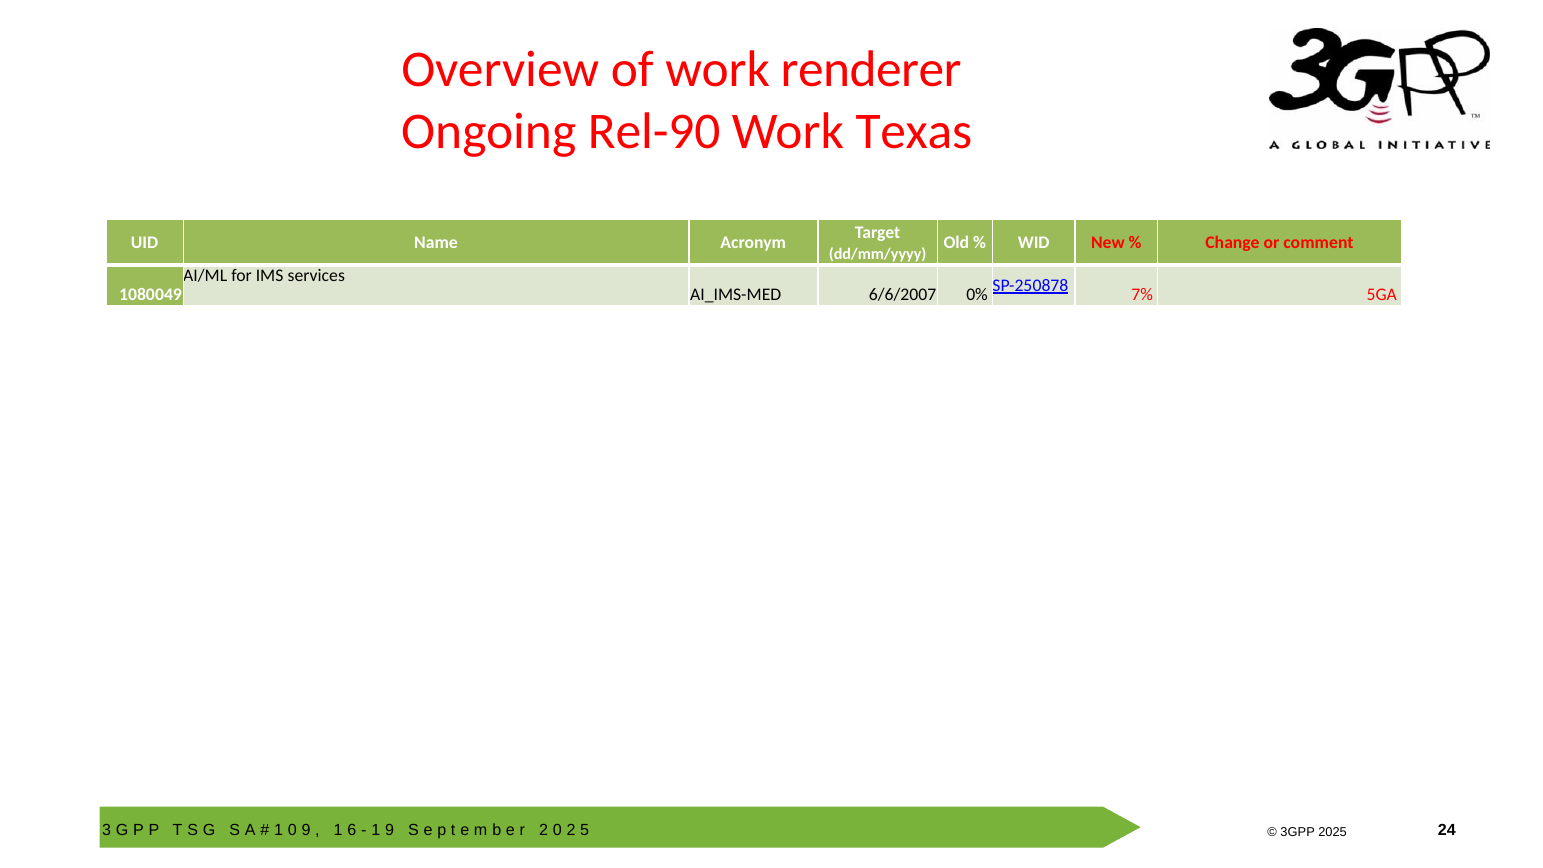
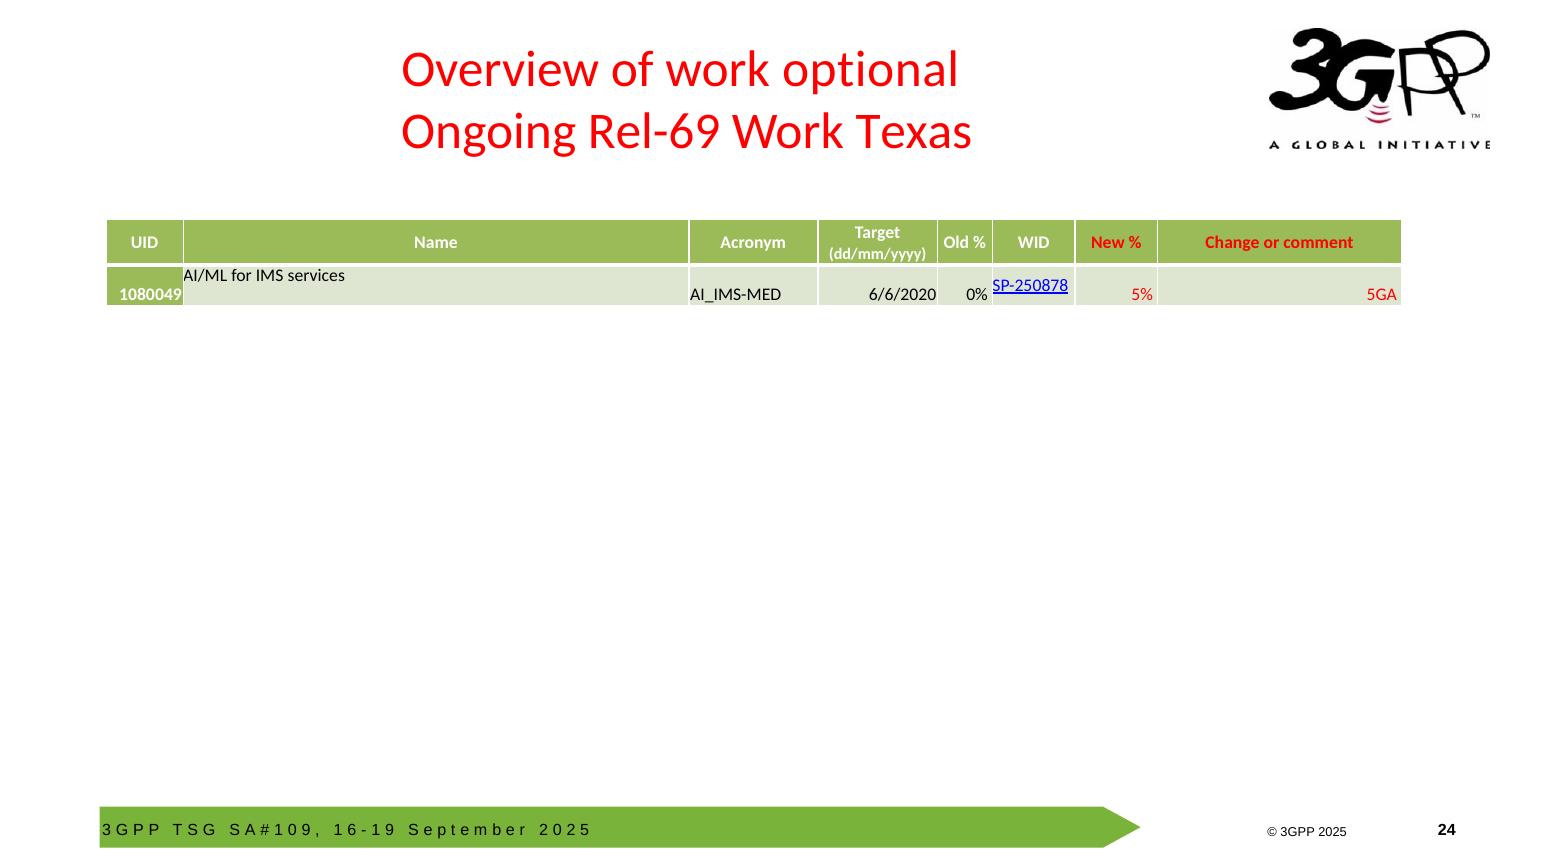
renderer: renderer -> optional
Rel-90: Rel-90 -> Rel-69
6/6/2007: 6/6/2007 -> 6/6/2020
7%: 7% -> 5%
